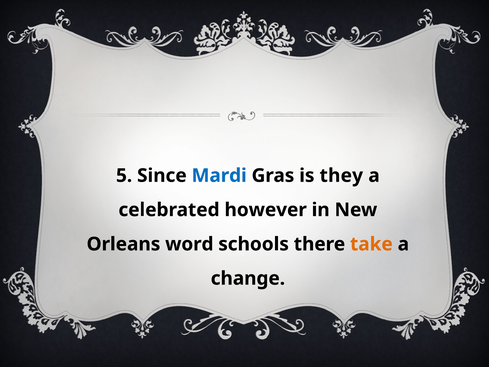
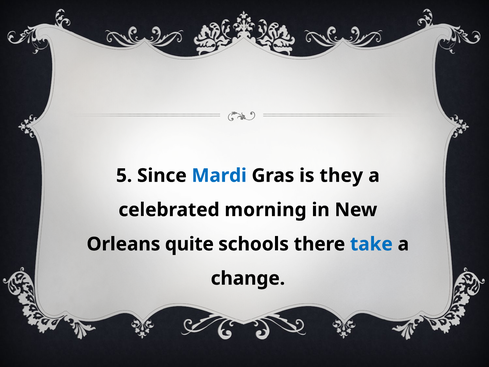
however: however -> morning
word: word -> quite
take colour: orange -> blue
